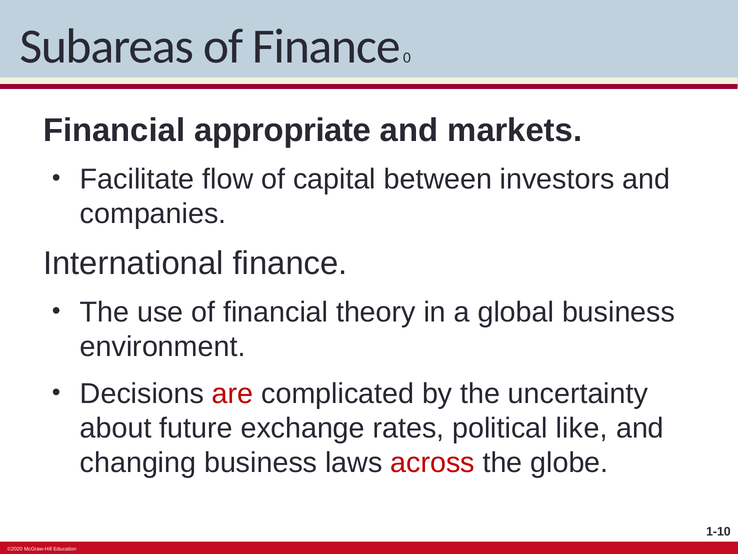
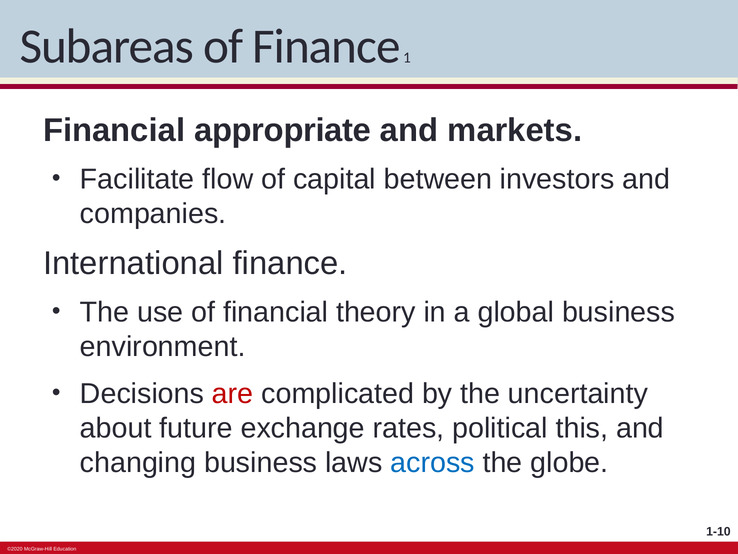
0: 0 -> 1
like: like -> this
across colour: red -> blue
